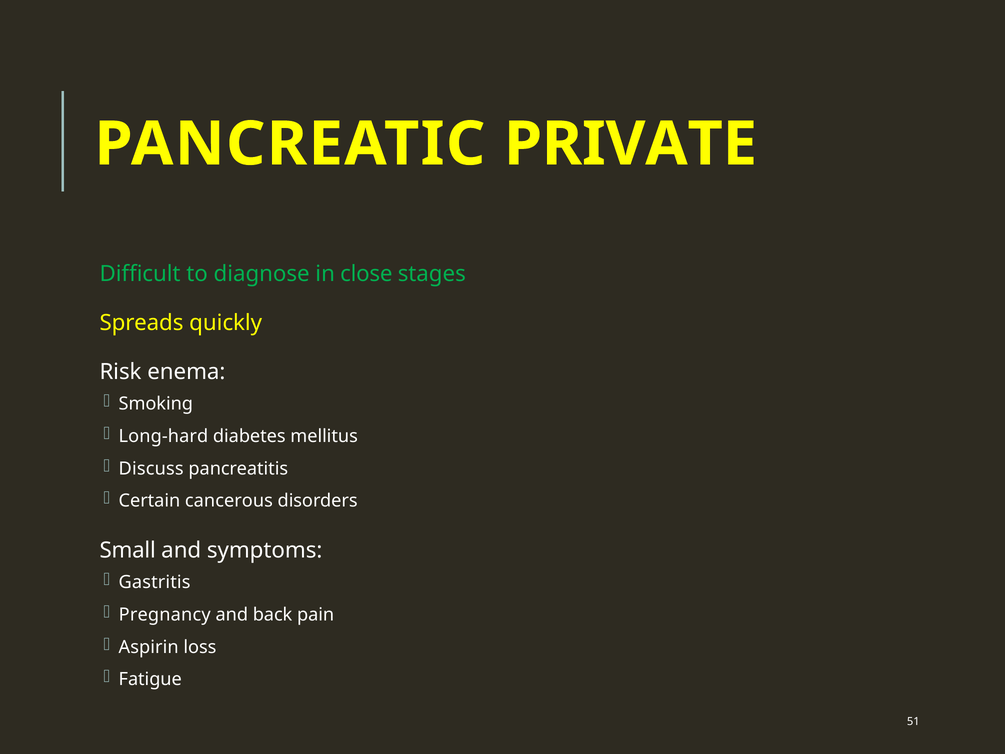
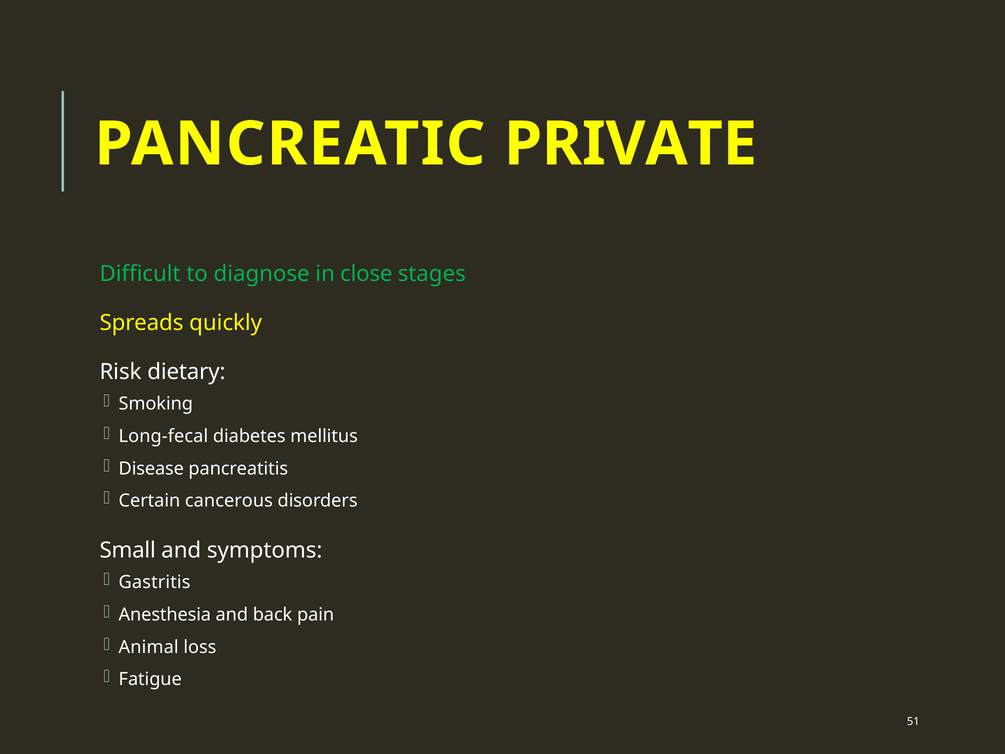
enema: enema -> dietary
Long-hard: Long-hard -> Long-fecal
Discuss: Discuss -> Disease
Pregnancy: Pregnancy -> Anesthesia
Aspirin: Aspirin -> Animal
